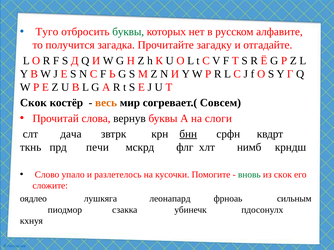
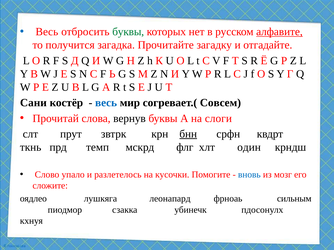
Туго at (47, 32): Туго -> Весь
алфавите underline: none -> present
Скок at (33, 103): Скок -> Сани
весь at (106, 103) colour: orange -> blue
дача: дача -> прут
печи: печи -> темп
нимб: нимб -> один
вновь colour: green -> blue
из скок: скок -> мозг
